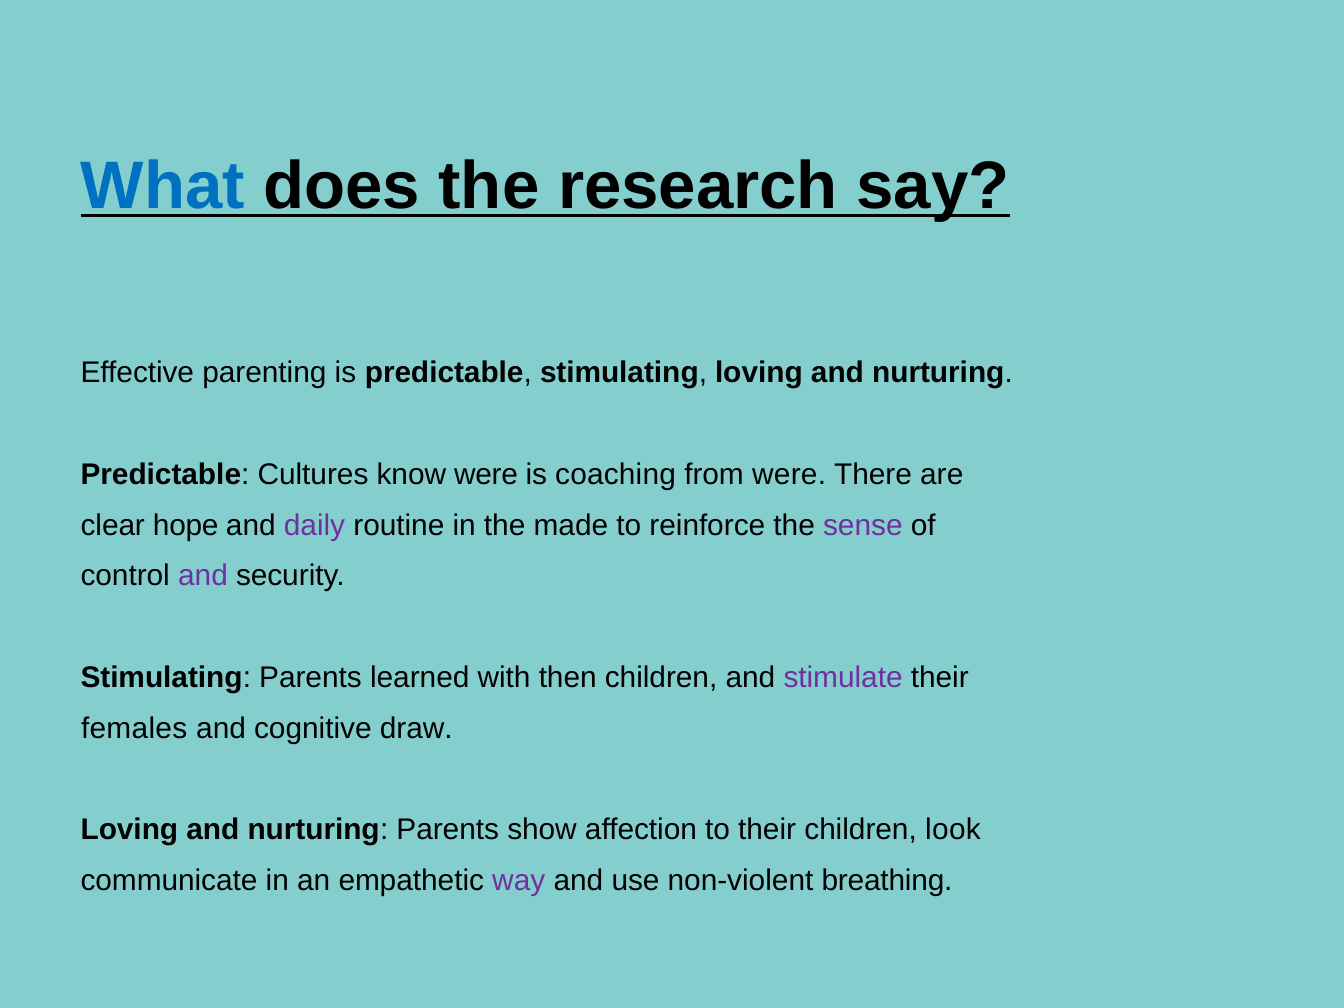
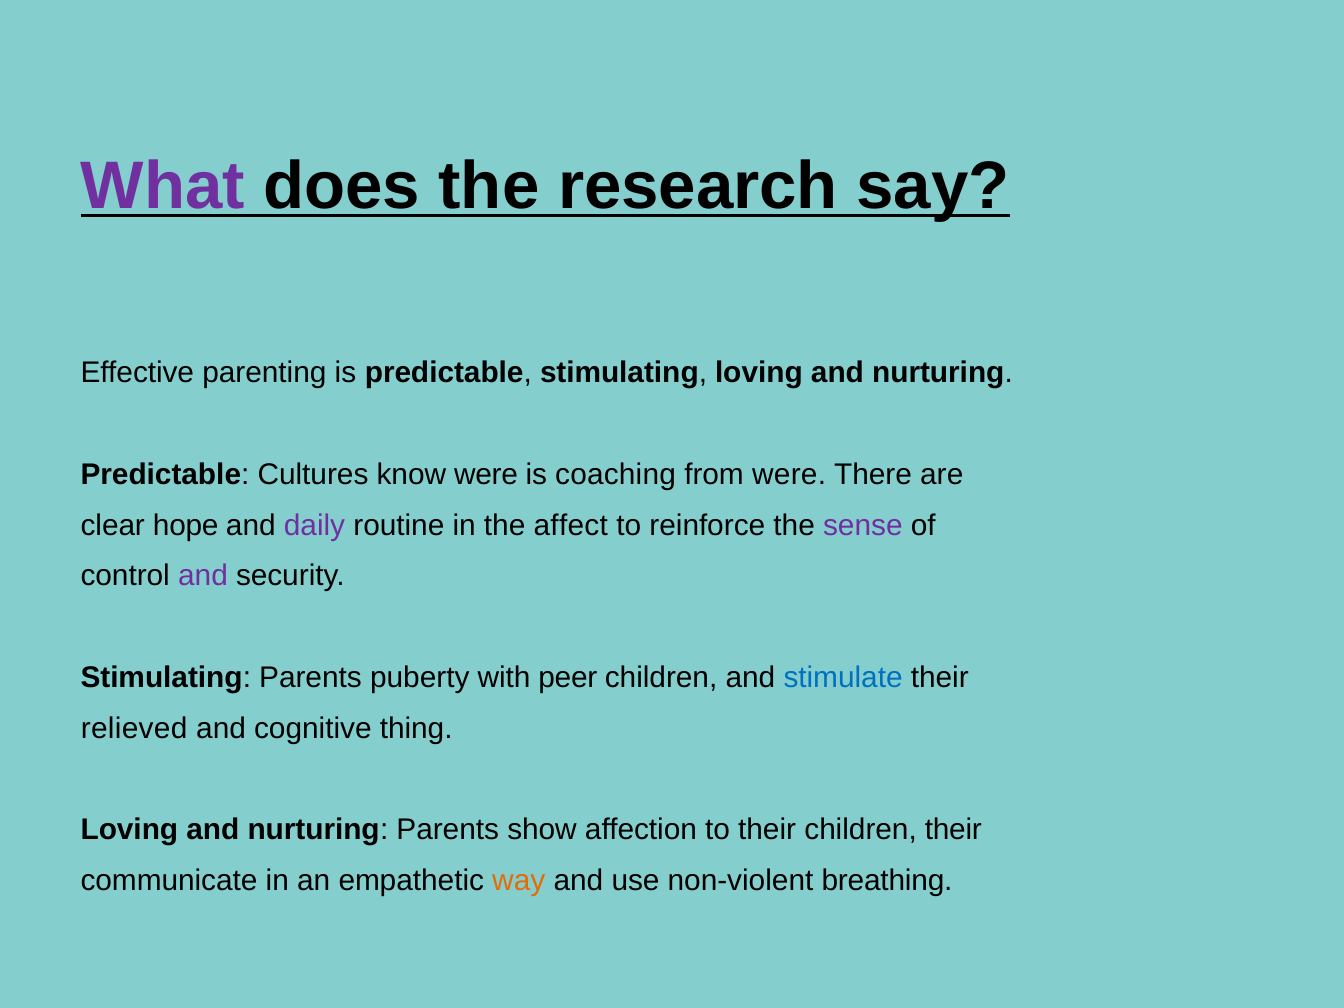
What colour: blue -> purple
made: made -> affect
learned: learned -> puberty
then: then -> peer
stimulate colour: purple -> blue
females: females -> relieved
draw: draw -> thing
children look: look -> their
way colour: purple -> orange
